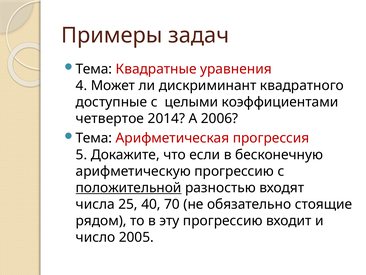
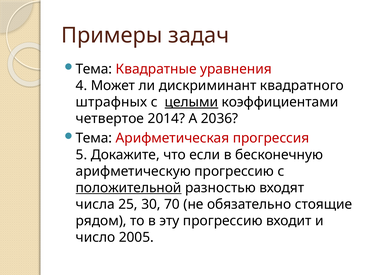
доступные: доступные -> штрафных
целыми underline: none -> present
2006: 2006 -> 2036
40: 40 -> 30
